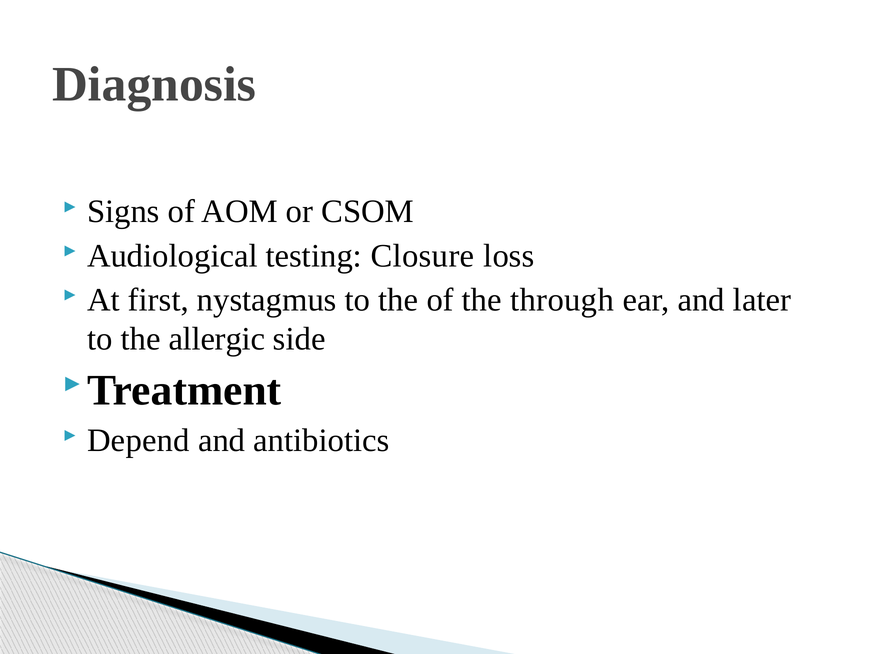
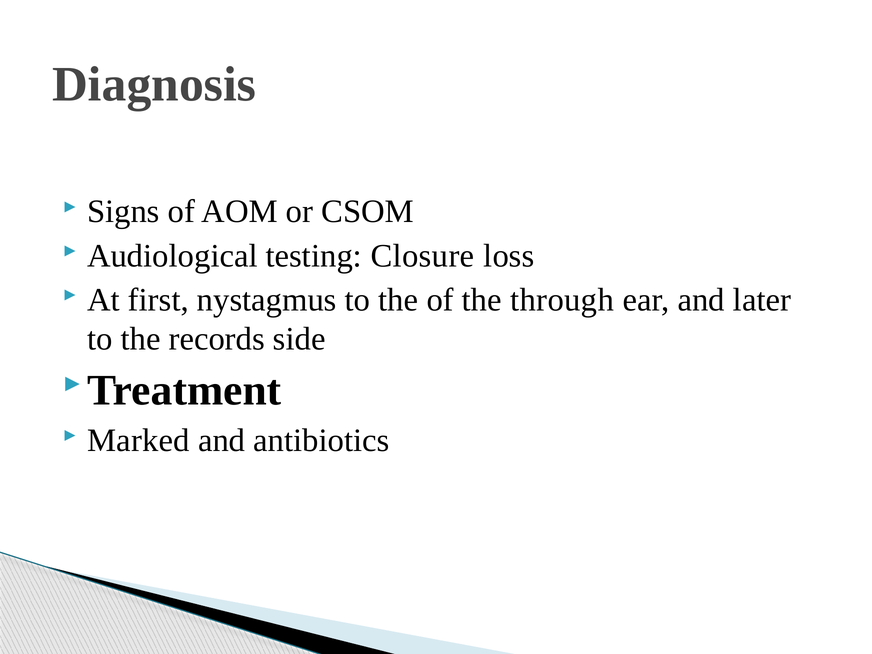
allergic: allergic -> records
Depend: Depend -> Marked
